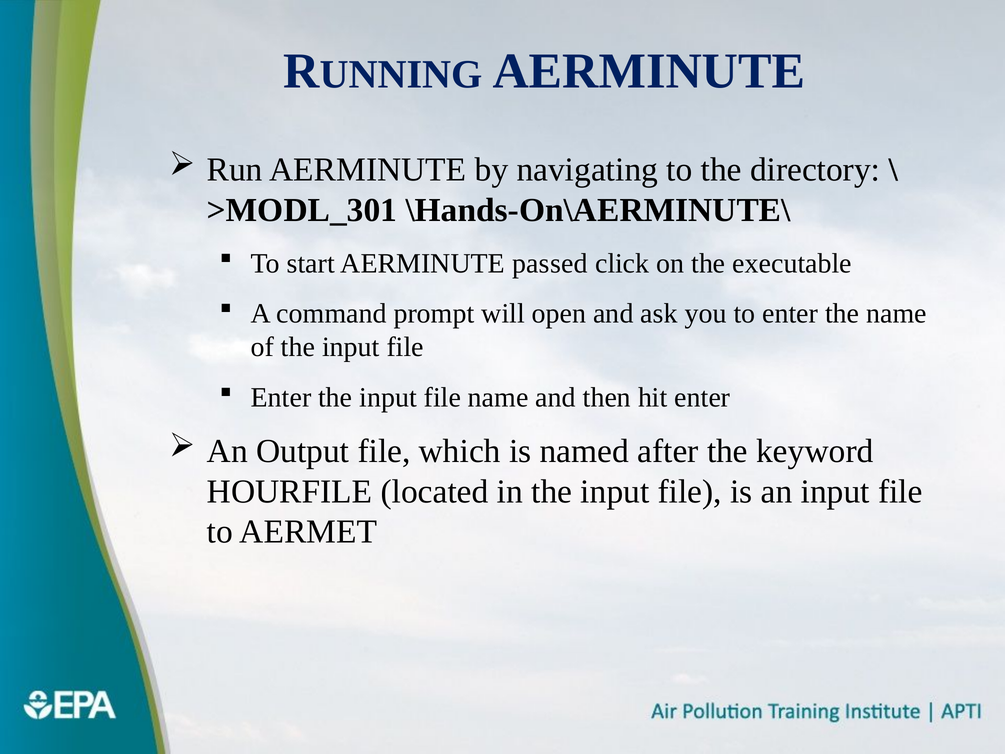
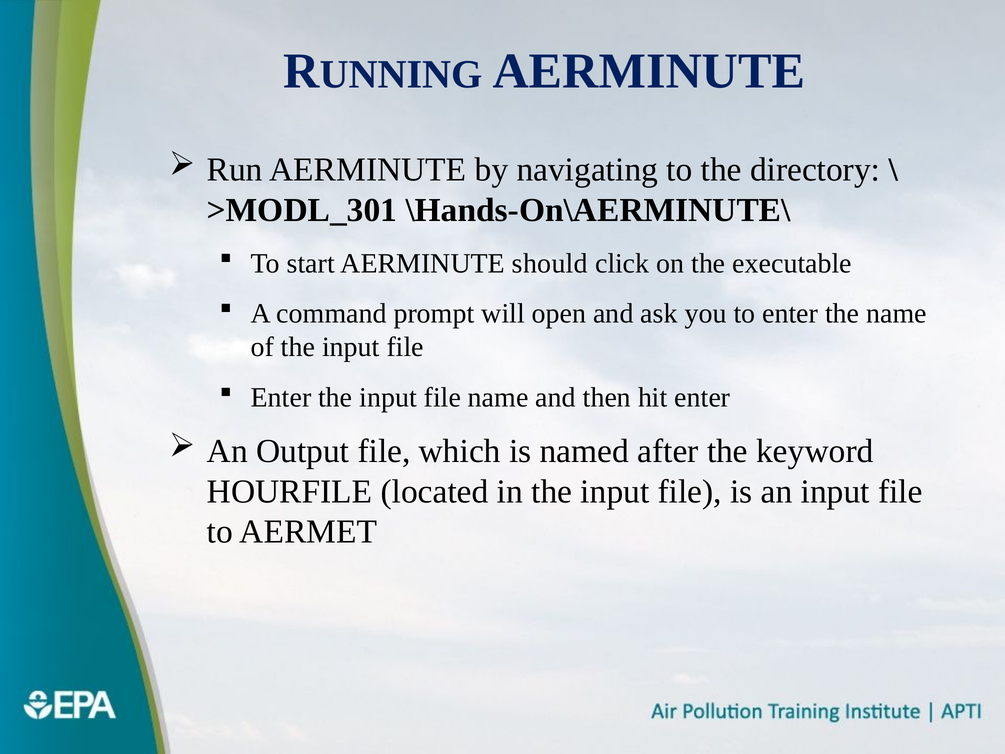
passed: passed -> should
